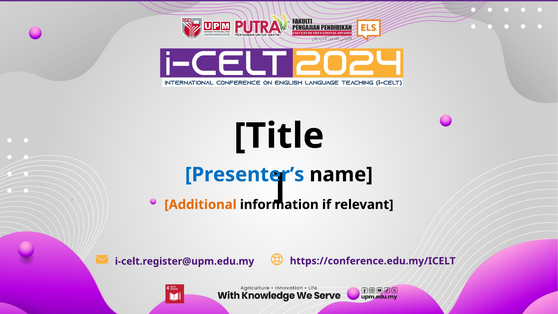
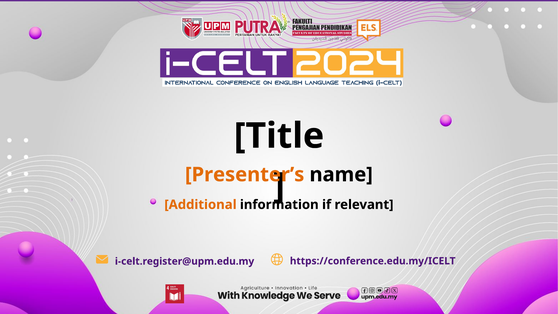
Presenter’s colour: blue -> orange
